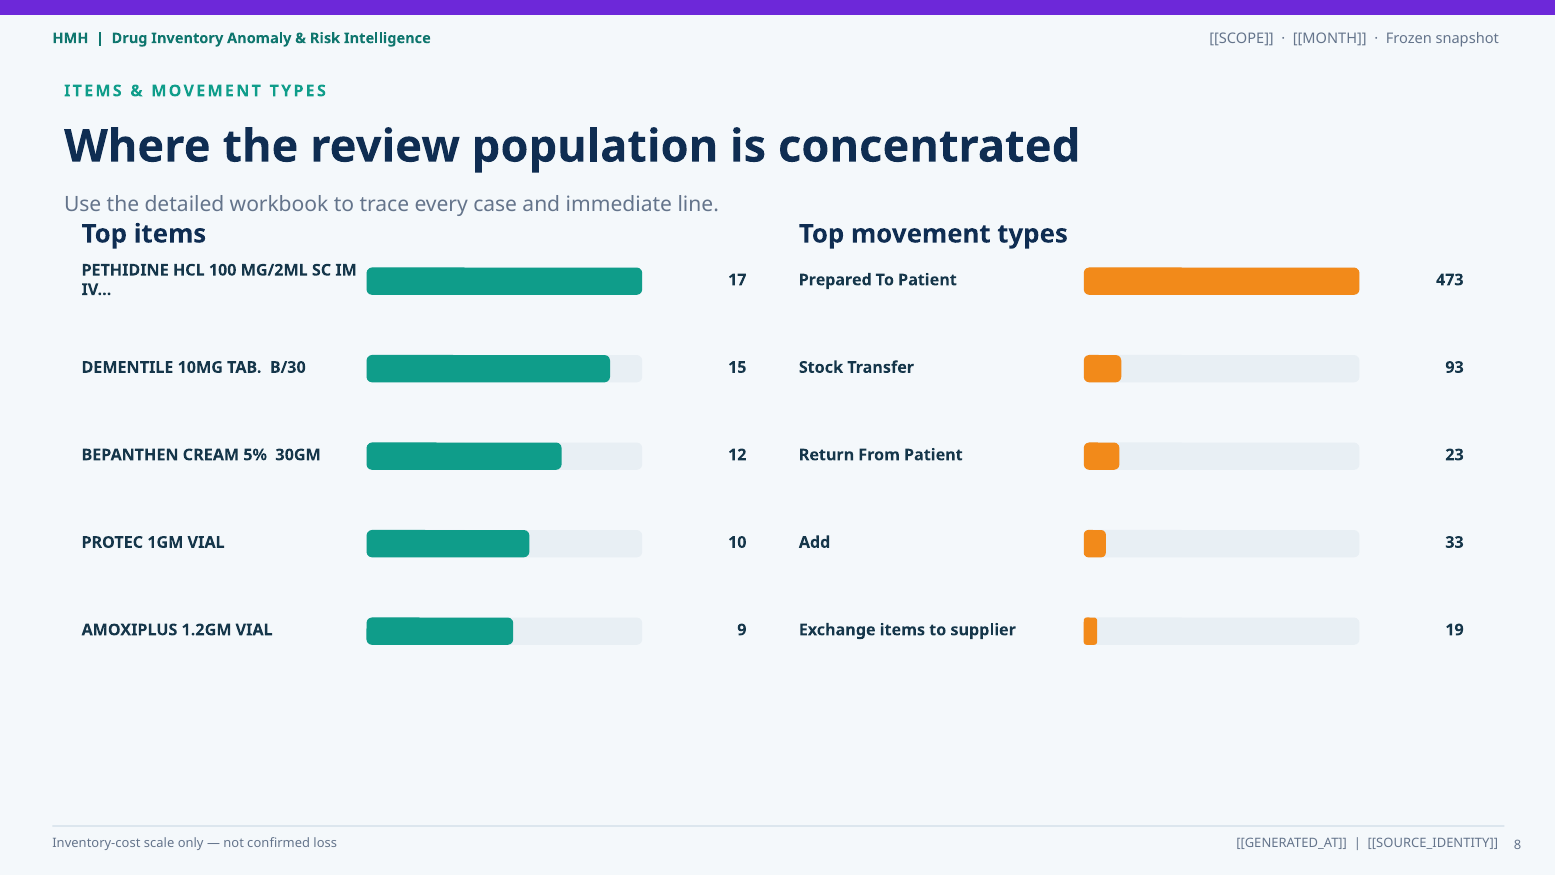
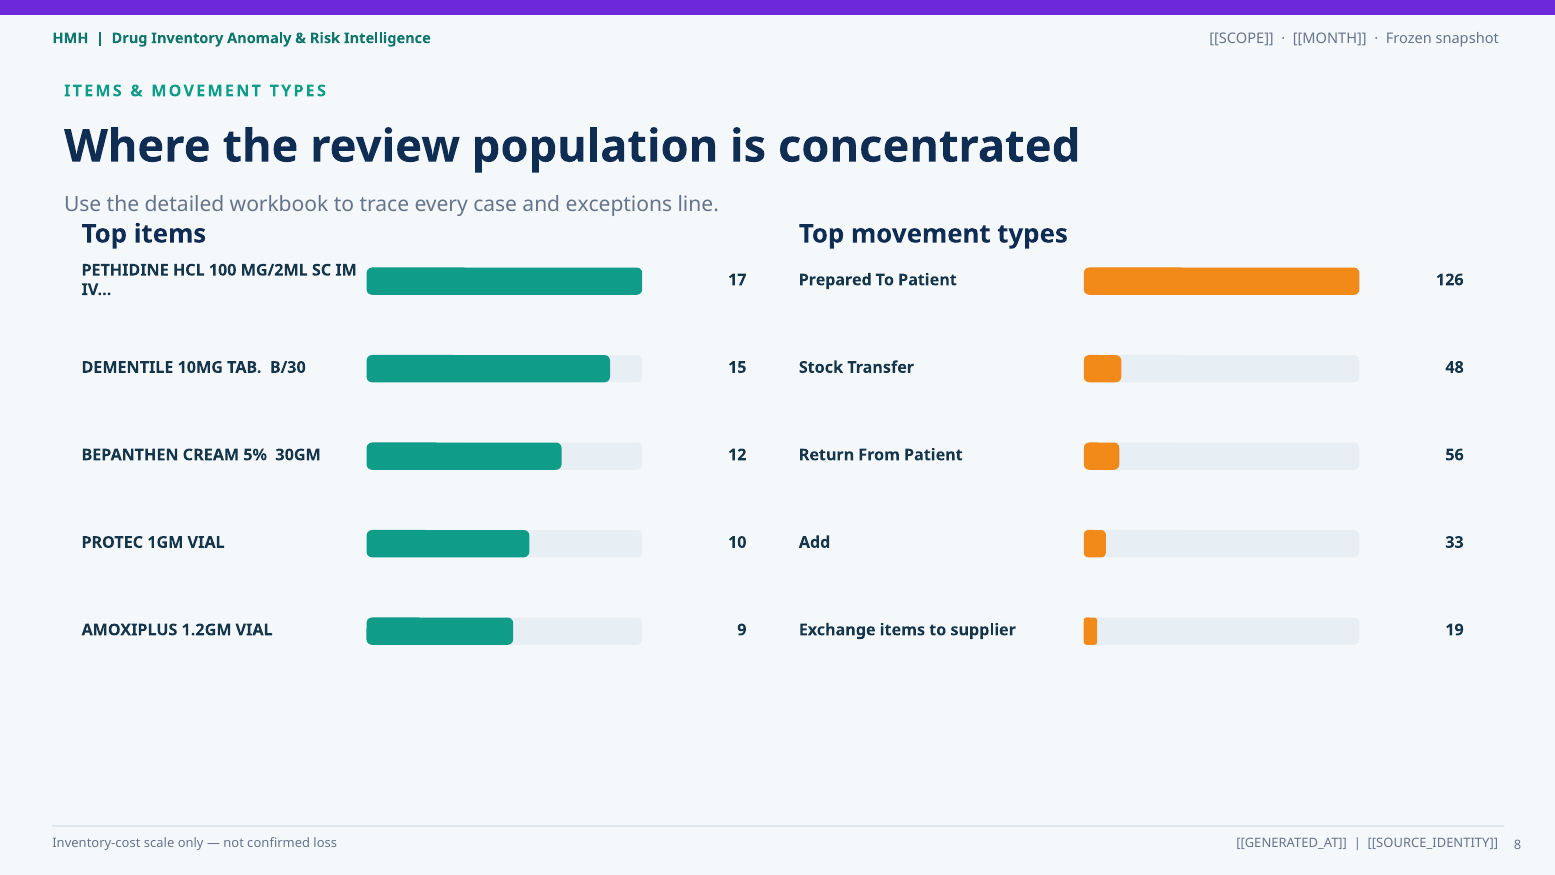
immediate: immediate -> exceptions
473: 473 -> 126
93: 93 -> 48
23: 23 -> 56
